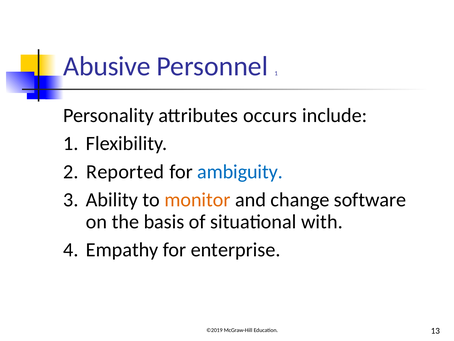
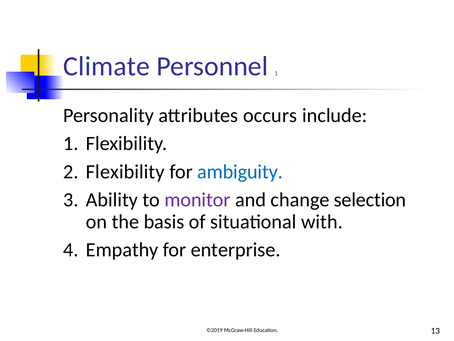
Abusive: Abusive -> Climate
Reported at (125, 171): Reported -> Flexibility
monitor colour: orange -> purple
software: software -> selection
